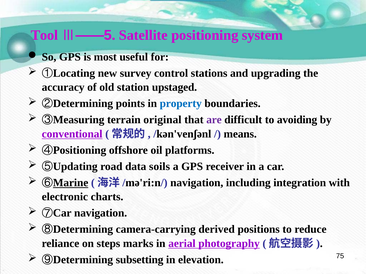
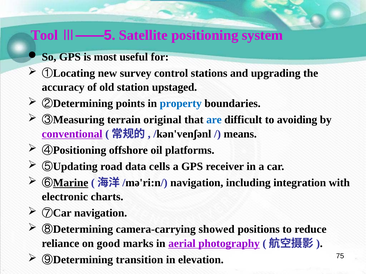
are colour: purple -> blue
soils: soils -> cells
derived: derived -> showed
steps: steps -> good
subsetting: subsetting -> transition
